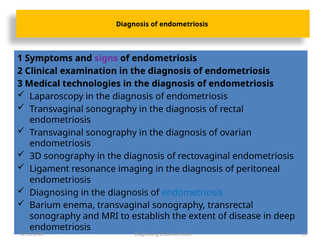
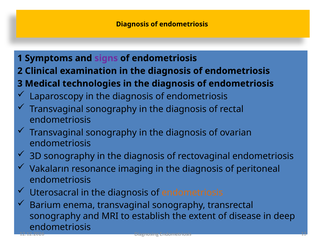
Ligament: Ligament -> Vakaların
Diagnosing at (54, 192): Diagnosing -> Uterosacral
endometriosis at (192, 192) colour: blue -> orange
